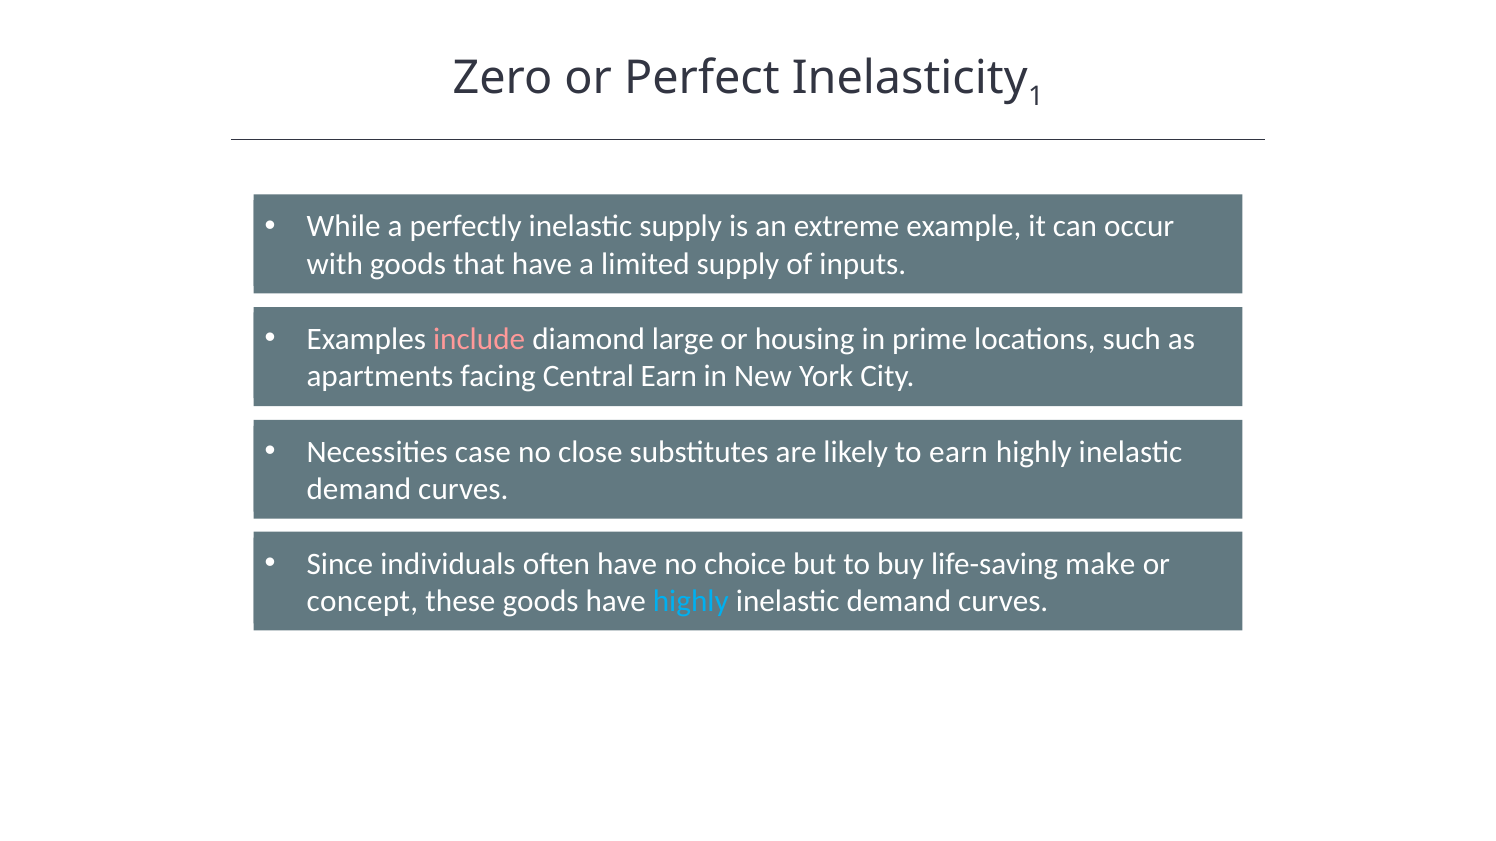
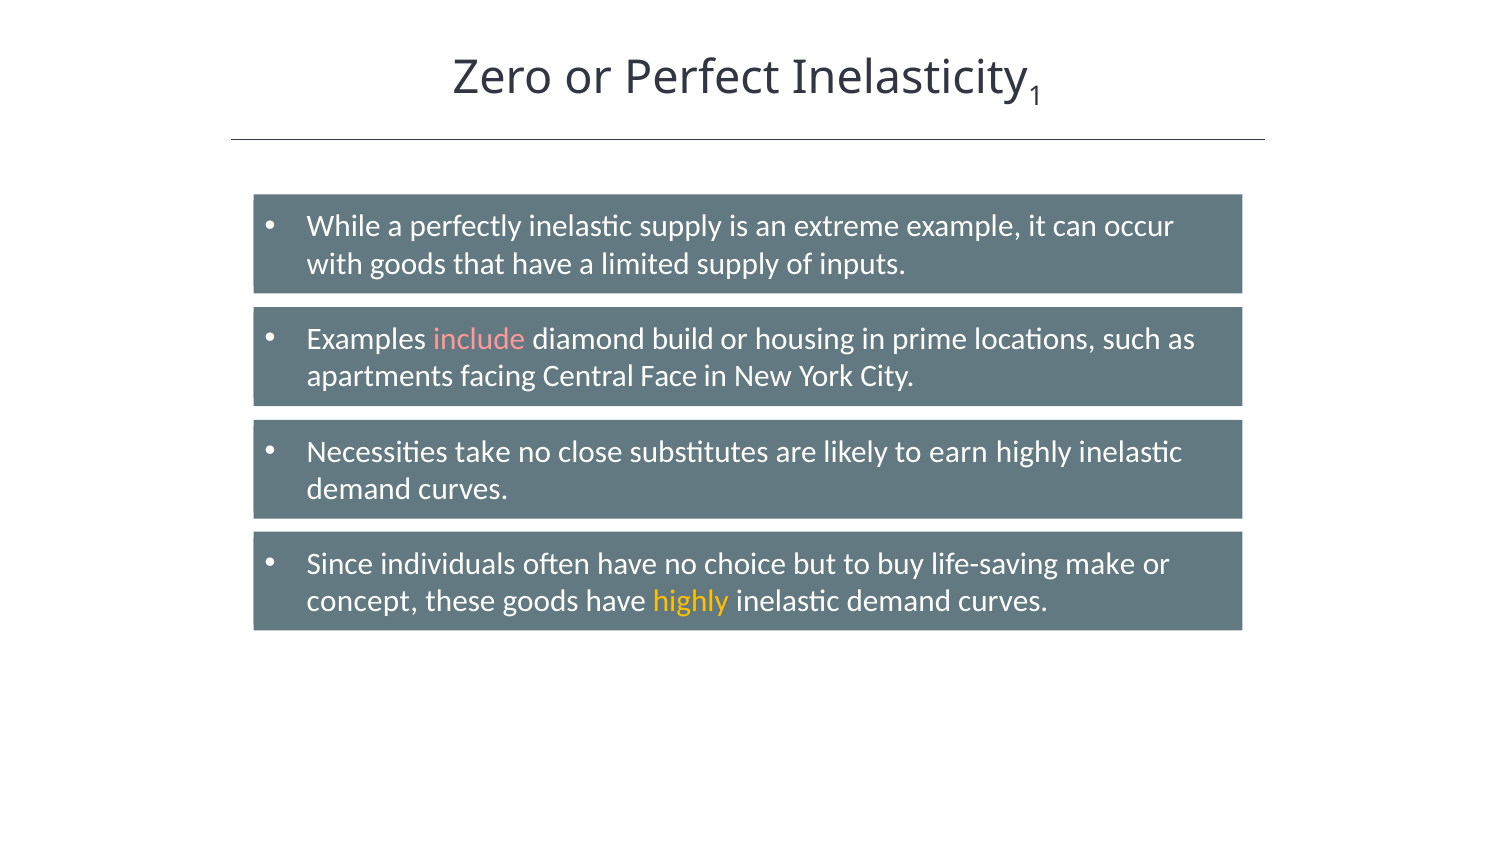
large: large -> build
Central Earn: Earn -> Face
case: case -> take
highly at (691, 602) colour: light blue -> yellow
